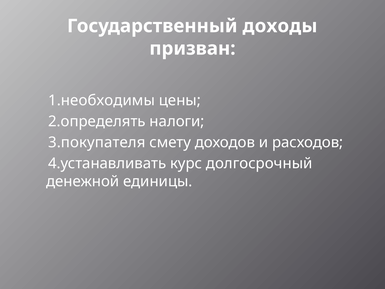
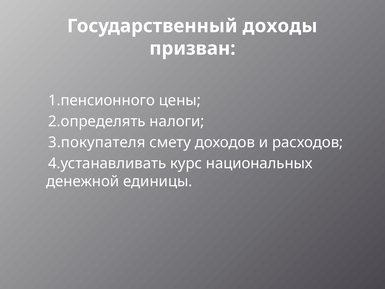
1.необходимы: 1.необходимы -> 1.пенсионного
долгосрочный: долгосрочный -> национальных
